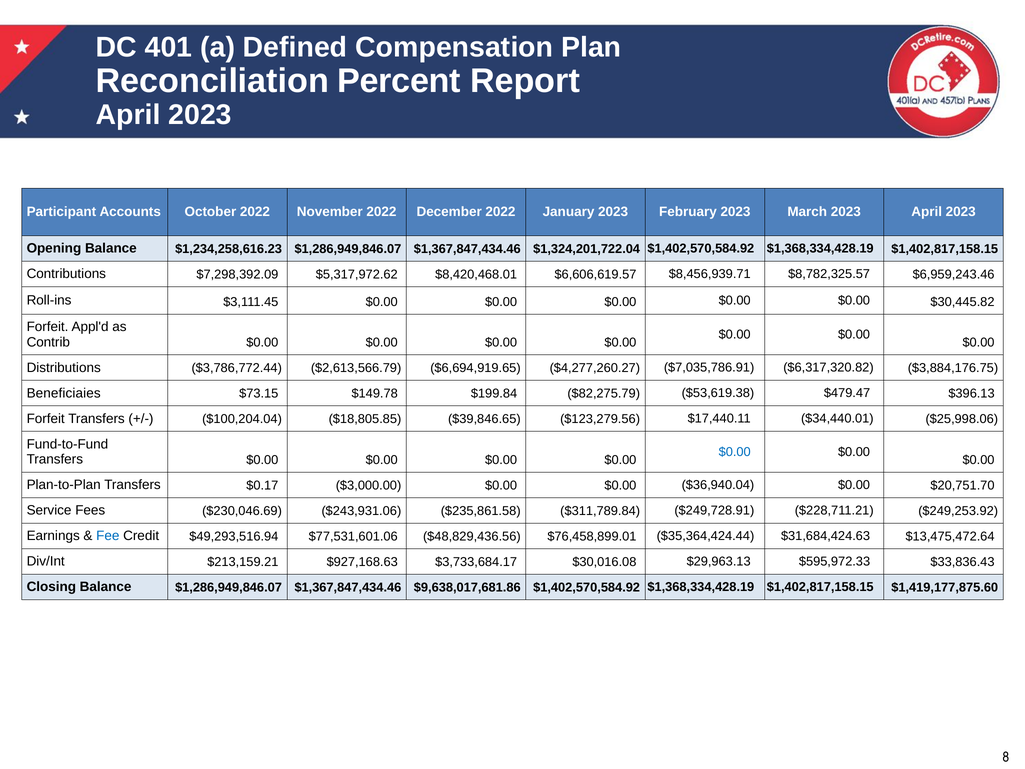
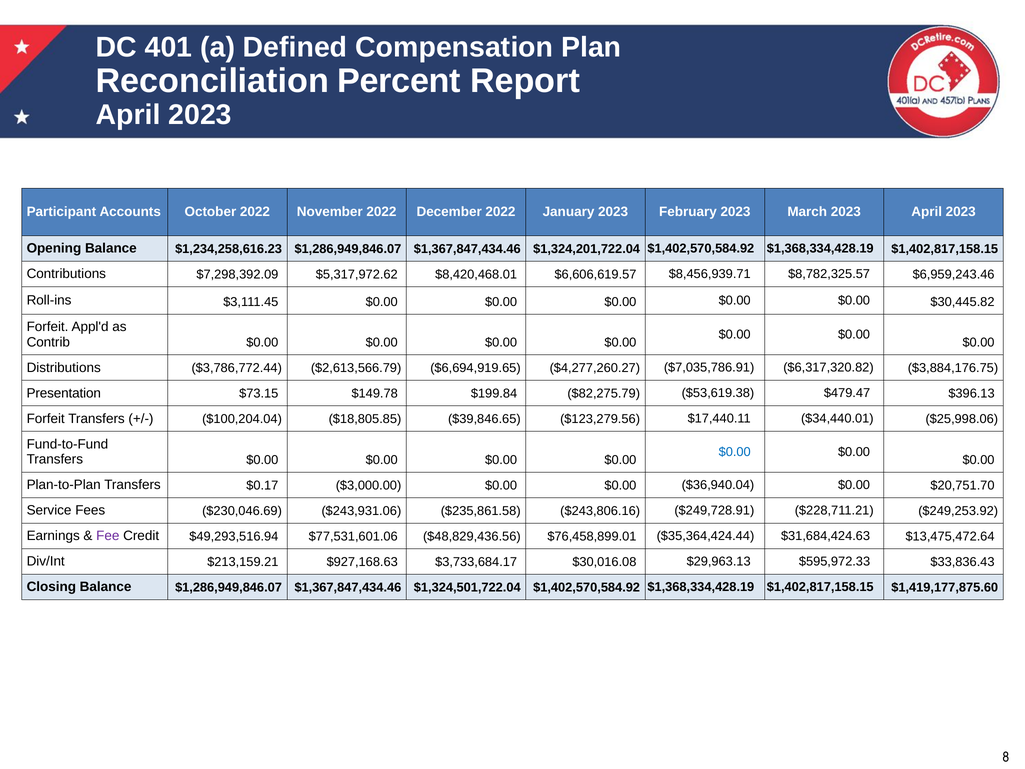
Beneficiaies: Beneficiaies -> Presentation
$311,789.84: $311,789.84 -> $243,806.16
Fee colour: blue -> purple
$9,638,017,681.86: $9,638,017,681.86 -> $1,324,501,722.04
